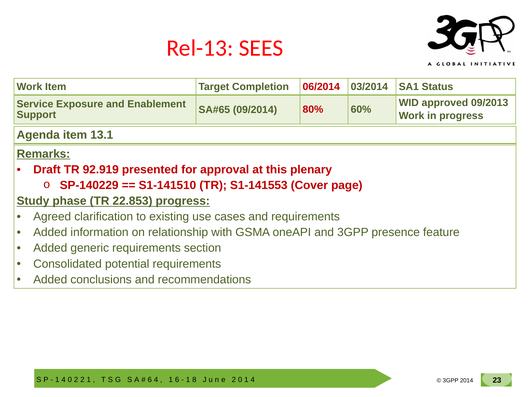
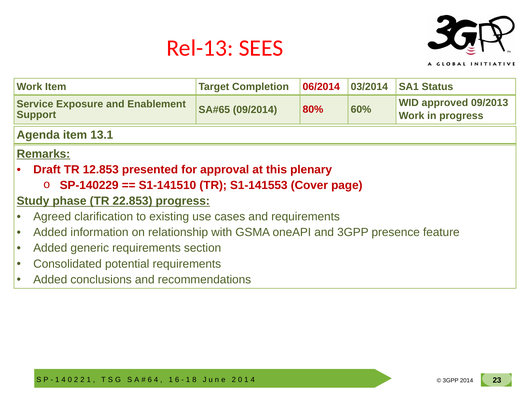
92.919: 92.919 -> 12.853
